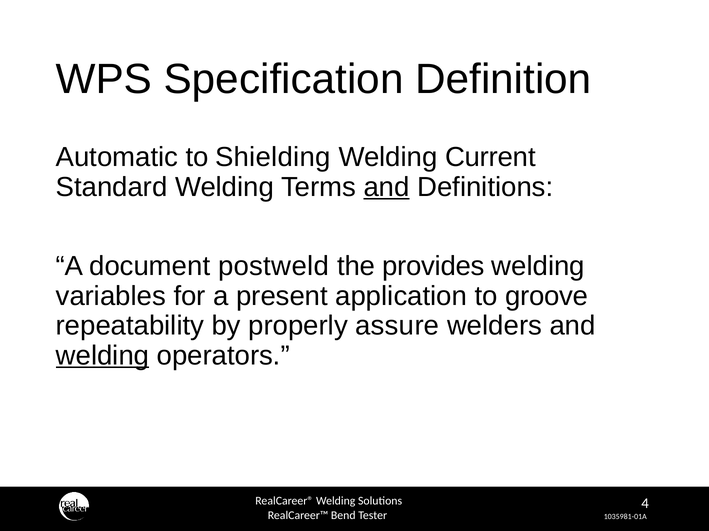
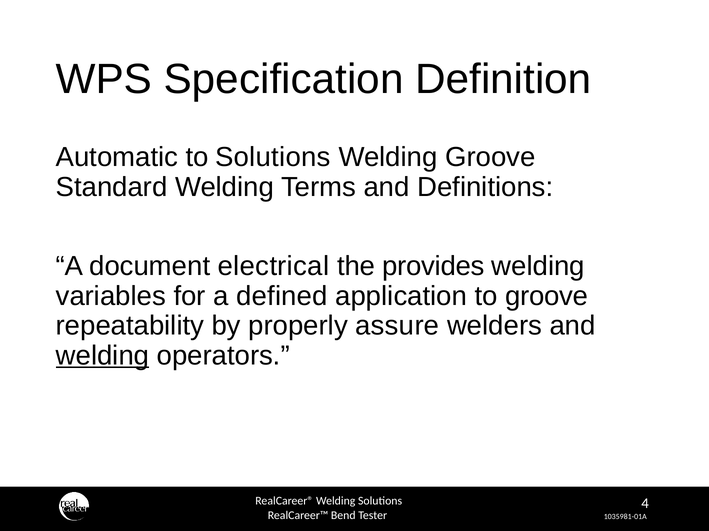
to Shielding: Shielding -> Solutions
Welding Current: Current -> Groove
and at (387, 187) underline: present -> none
postweld: postweld -> electrical
present: present -> defined
